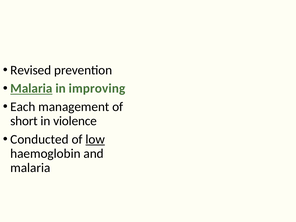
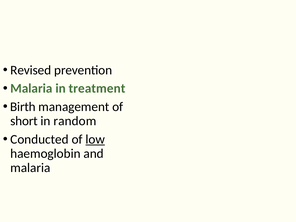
Malaria at (31, 88) underline: present -> none
improving: improving -> treatment
Each: Each -> Birth
violence: violence -> random
